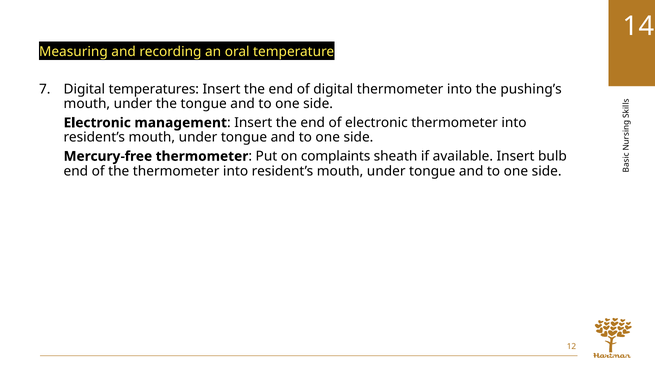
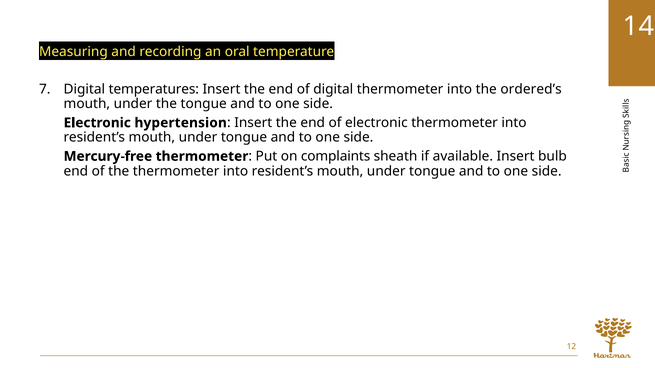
pushing’s: pushing’s -> ordered’s
management: management -> hypertension
